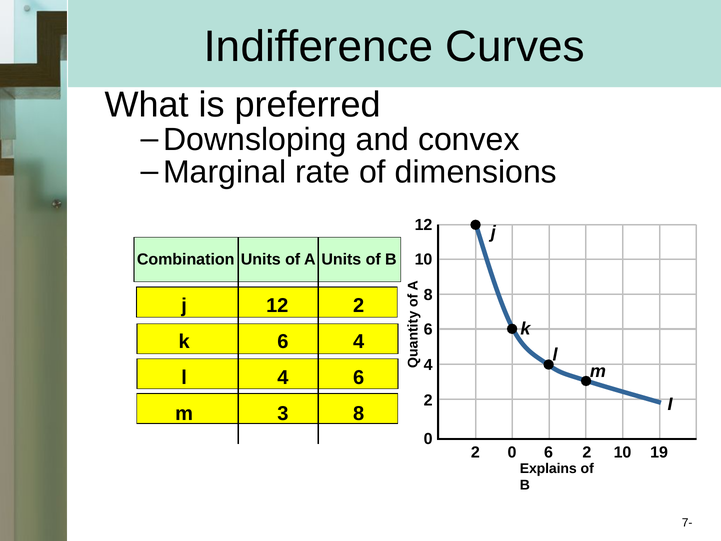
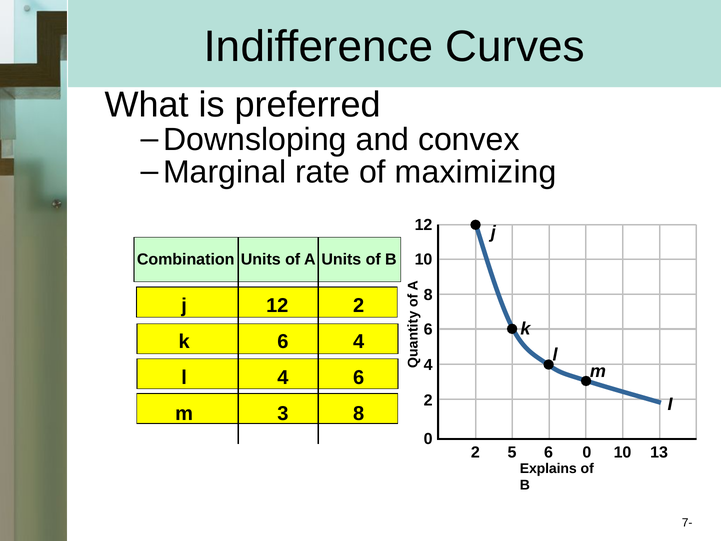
dimensions: dimensions -> maximizing
0 at (512, 452): 0 -> 5
6 2: 2 -> 0
19: 19 -> 13
